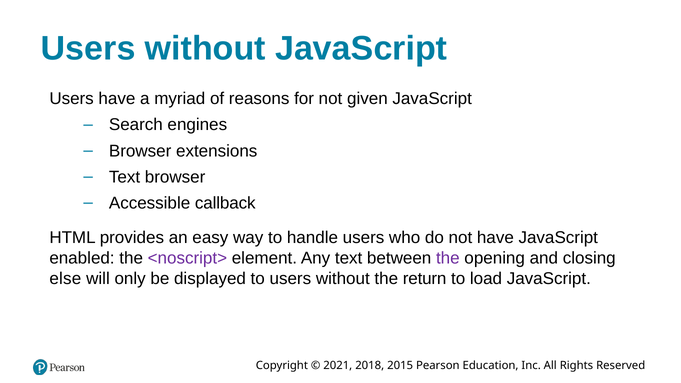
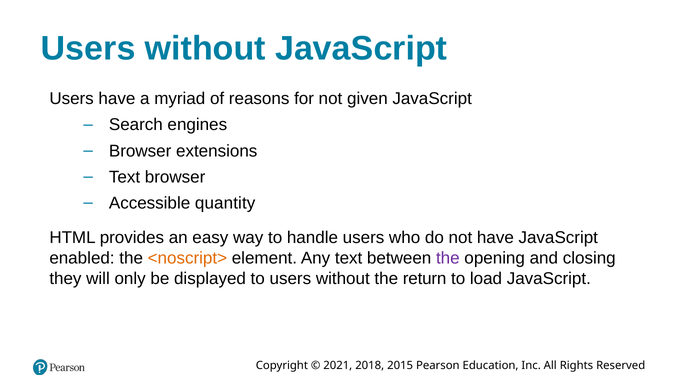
callback: callback -> quantity
<noscript> colour: purple -> orange
else: else -> they
